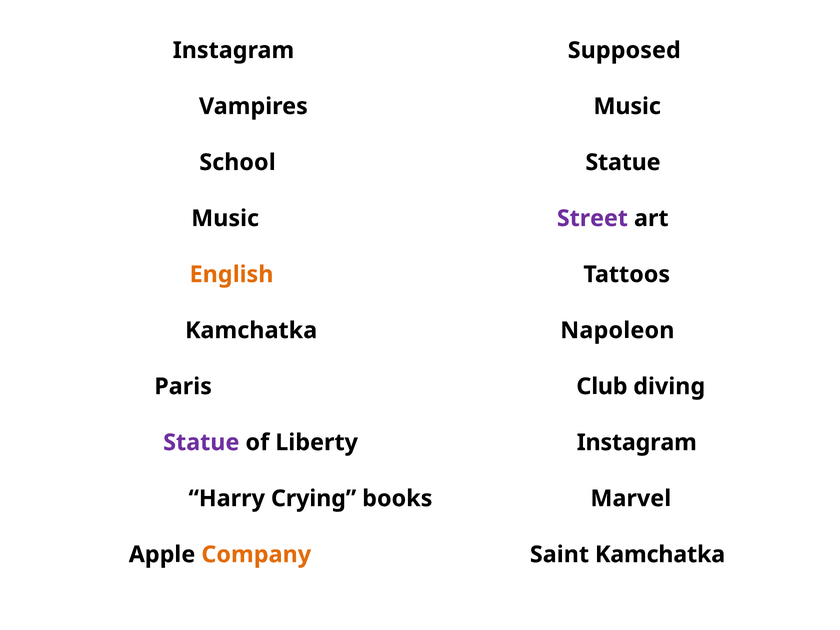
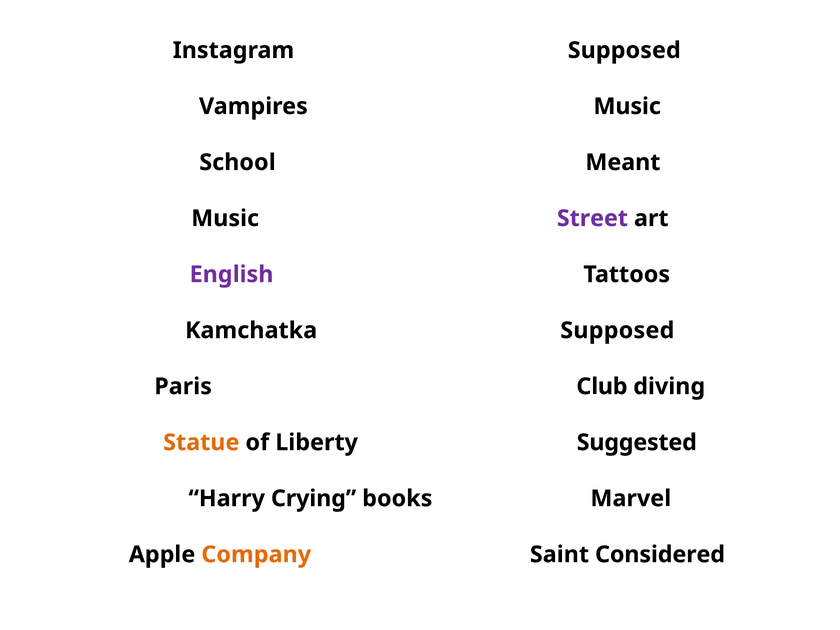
School Statue: Statue -> Meant
English colour: orange -> purple
Kamchatka Napoleon: Napoleon -> Supposed
Statue at (201, 442) colour: purple -> orange
Liberty Instagram: Instagram -> Suggested
Saint Kamchatka: Kamchatka -> Considered
